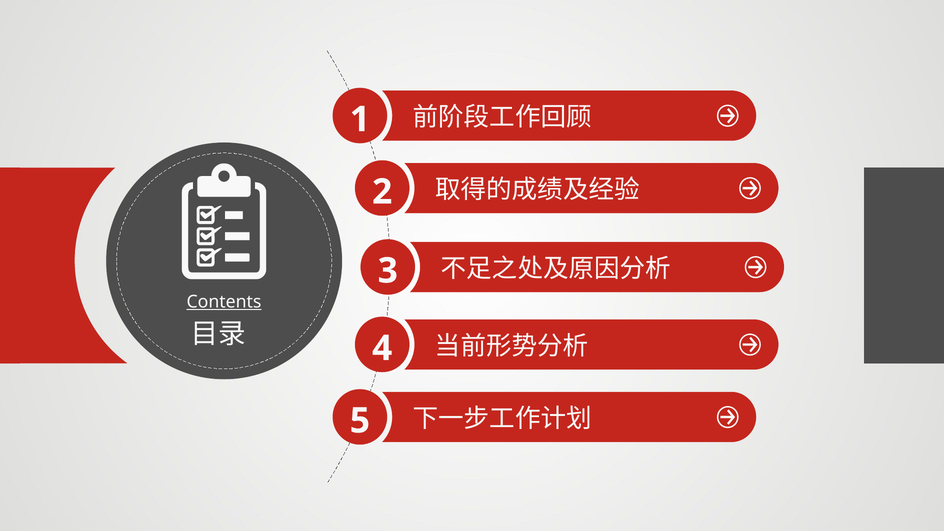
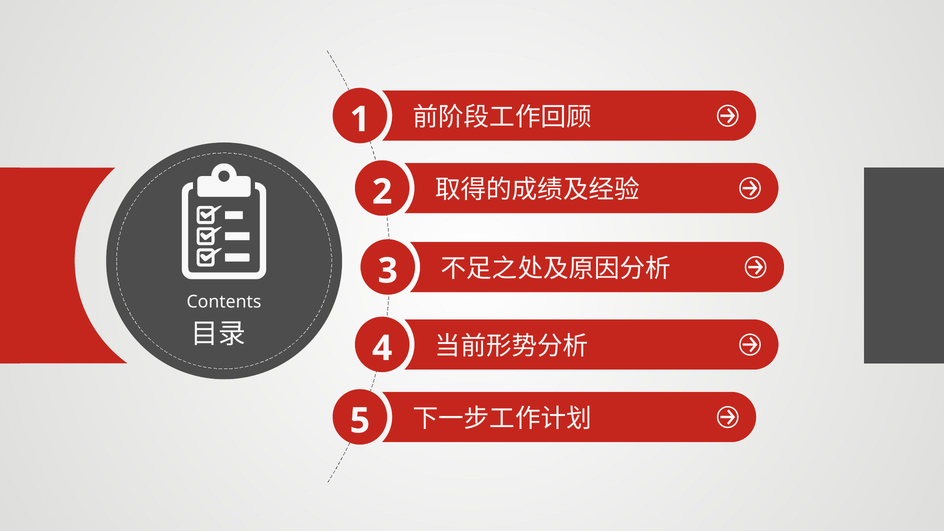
Contents underline: present -> none
